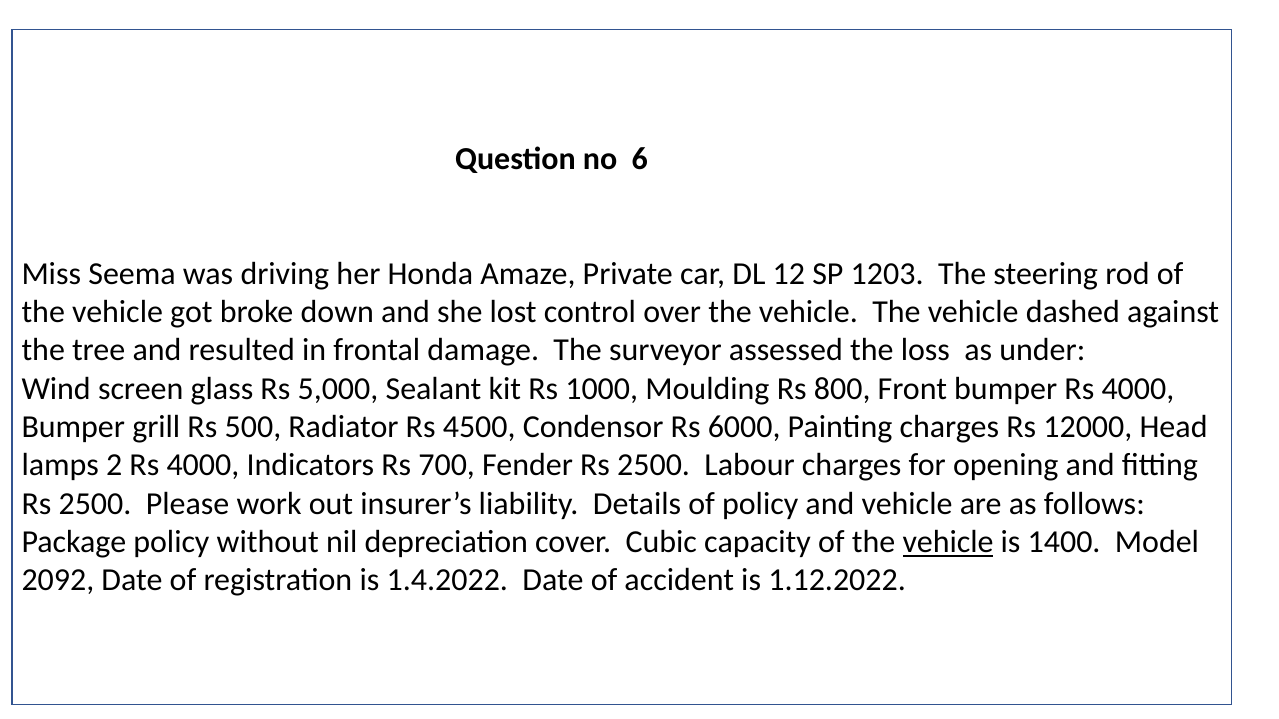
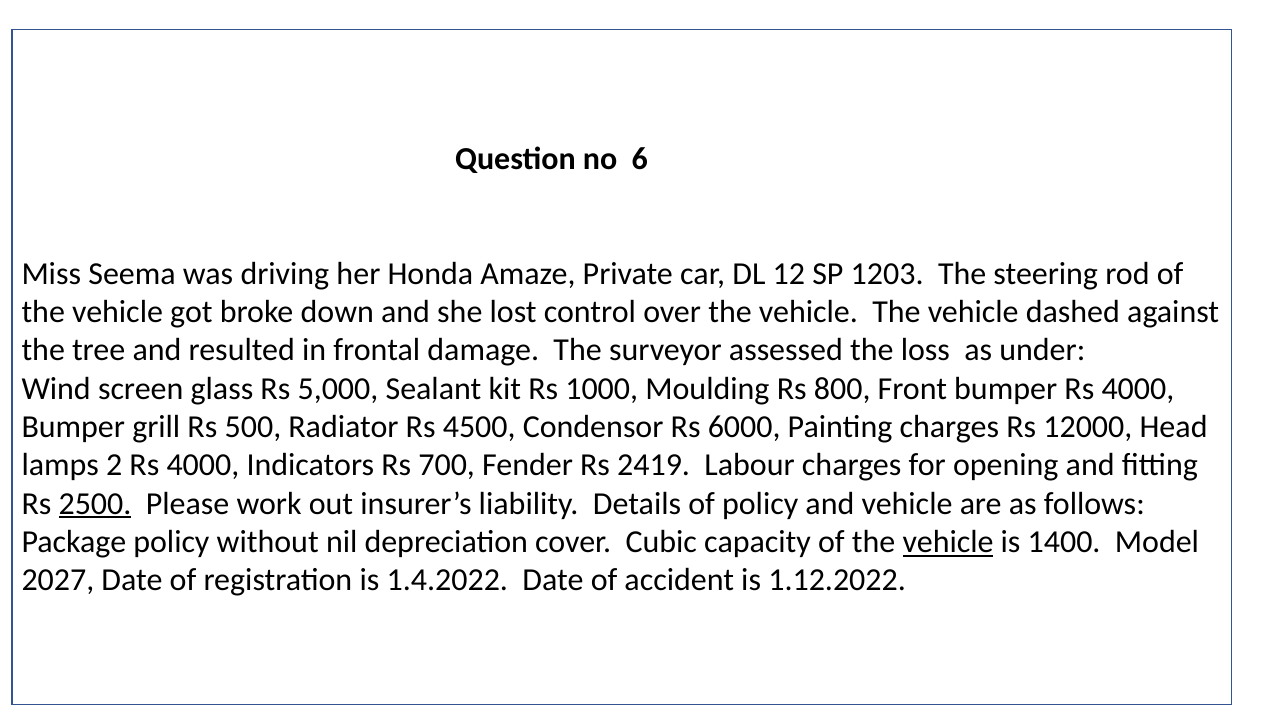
Fender Rs 2500: 2500 -> 2419
2500 at (95, 504) underline: none -> present
2092: 2092 -> 2027
